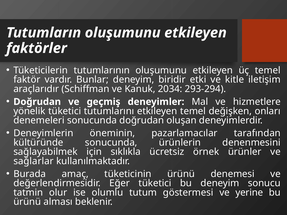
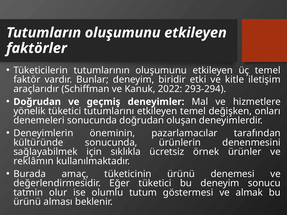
2034: 2034 -> 2022
sağlarlar: sağlarlar -> reklâmın
yerine: yerine -> almak
